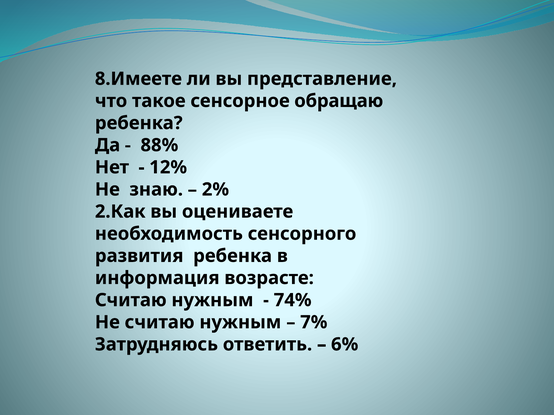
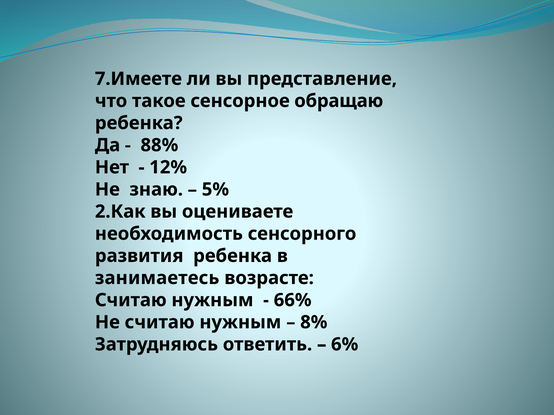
8.Имеете: 8.Имеете -> 7.Имеете
2%: 2% -> 5%
информация: информация -> занимаетесь
74%: 74% -> 66%
7%: 7% -> 8%
